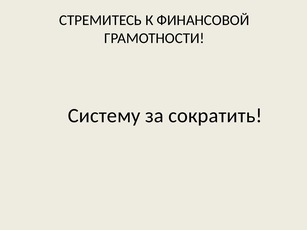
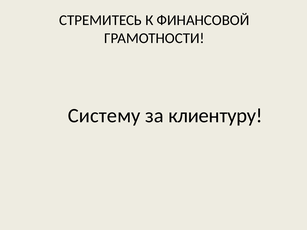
сократить: сократить -> клиентуру
